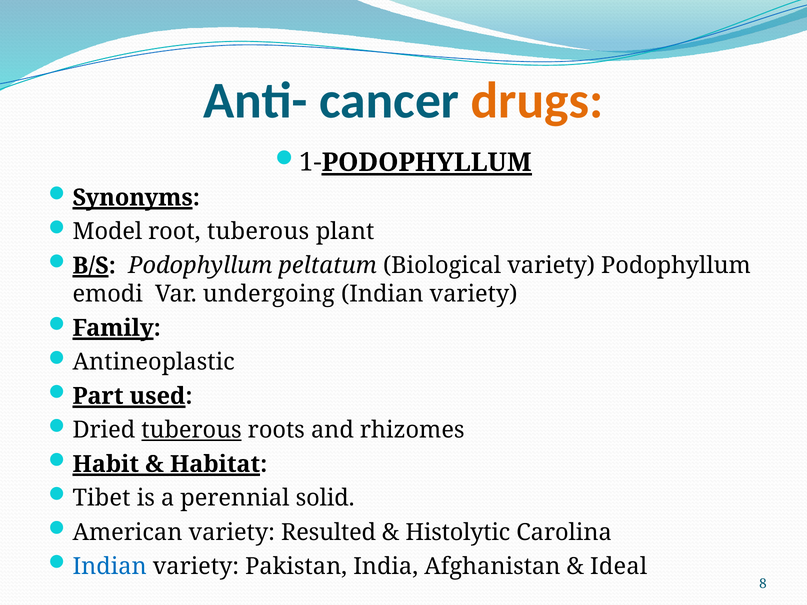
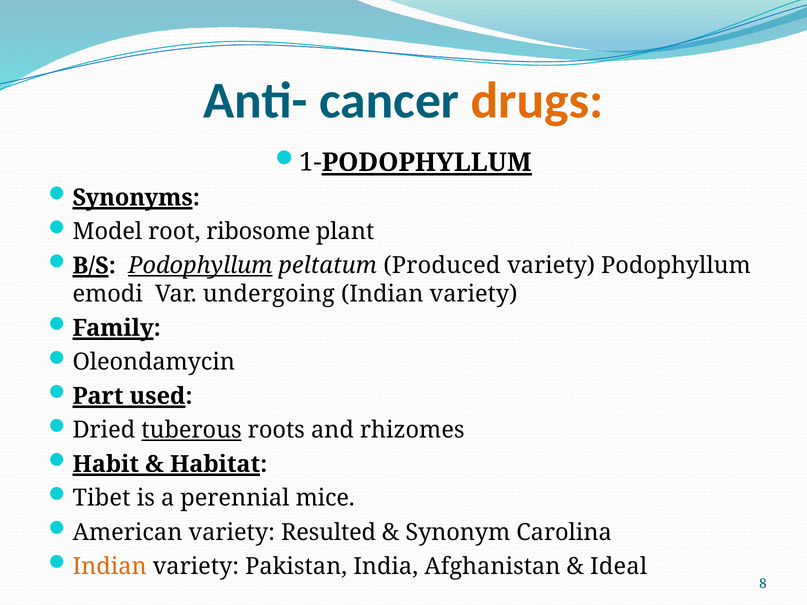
root tuberous: tuberous -> ribosome
Podophyllum at (200, 266) underline: none -> present
Biological: Biological -> Produced
Antineoplastic: Antineoplastic -> Oleondamycin
solid: solid -> mice
Histolytic: Histolytic -> Synonym
Indian at (110, 567) colour: blue -> orange
